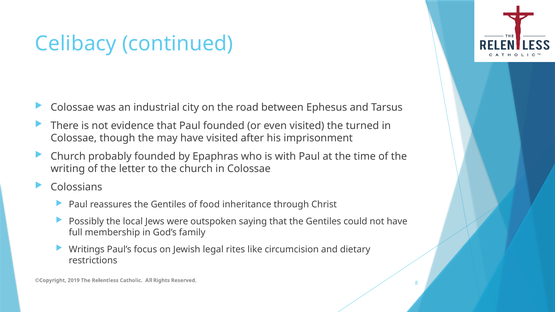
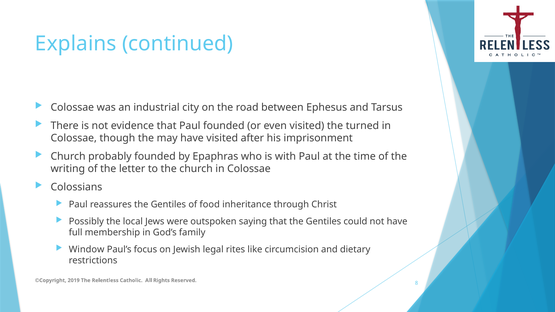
Celibacy: Celibacy -> Explains
Writings: Writings -> Window
